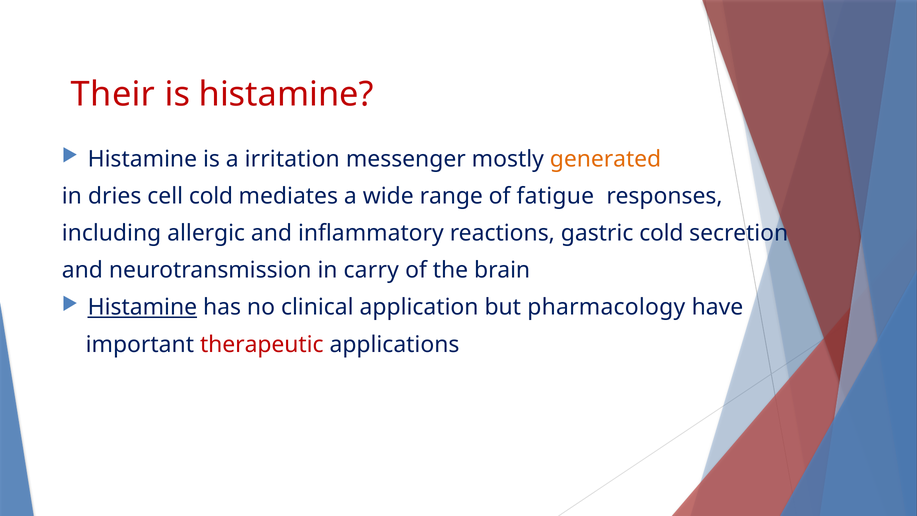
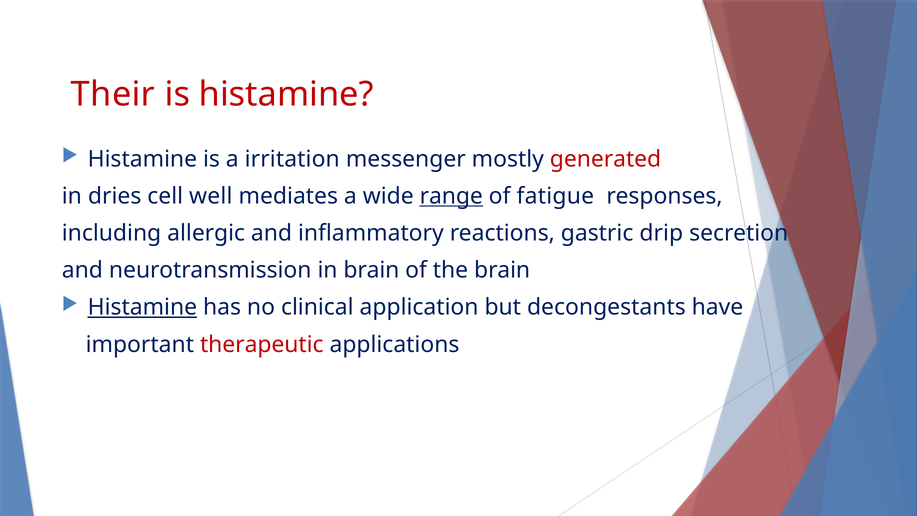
generated colour: orange -> red
cell cold: cold -> well
range underline: none -> present
gastric cold: cold -> drip
in carry: carry -> brain
pharmacology: pharmacology -> decongestants
